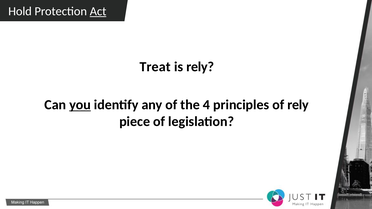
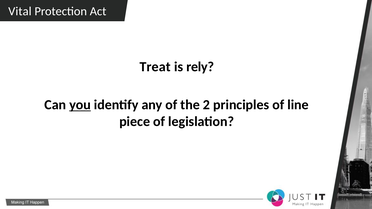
Hold: Hold -> Vital
Act underline: present -> none
4: 4 -> 2
of rely: rely -> line
